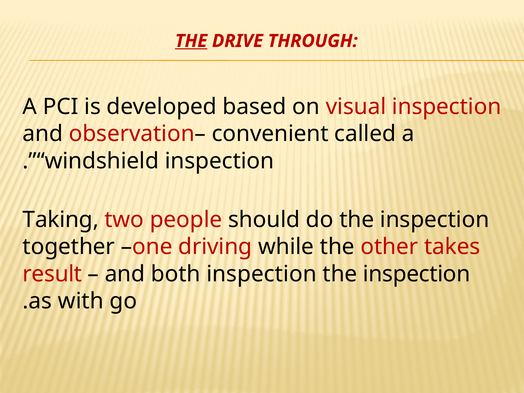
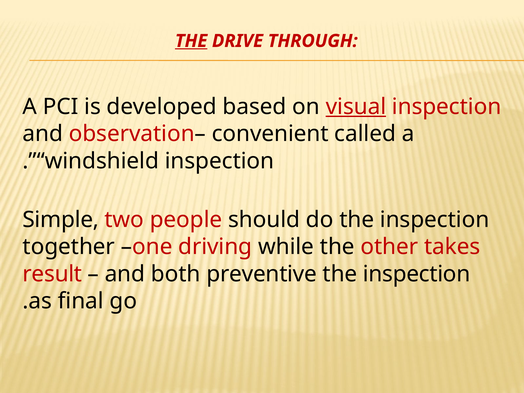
visual underline: none -> present
Taking: Taking -> Simple
both inspection: inspection -> preventive
with: with -> final
